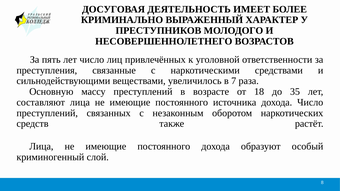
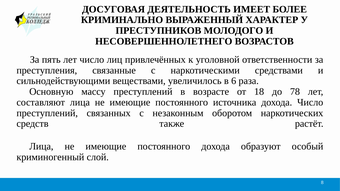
7: 7 -> 6
35: 35 -> 78
